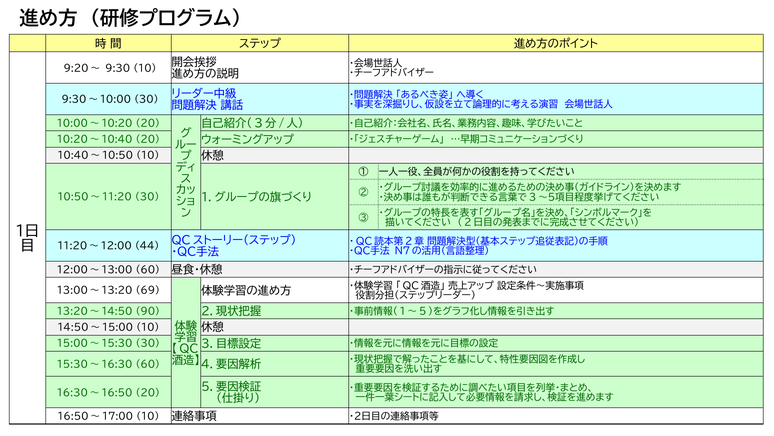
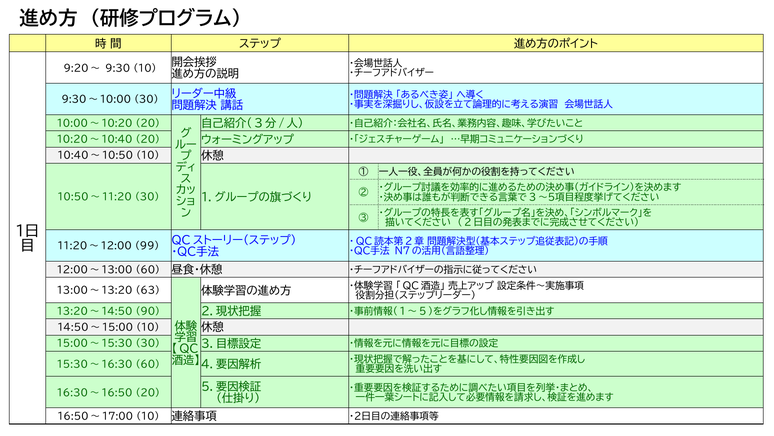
44: 44 -> 99
69: 69 -> 63
